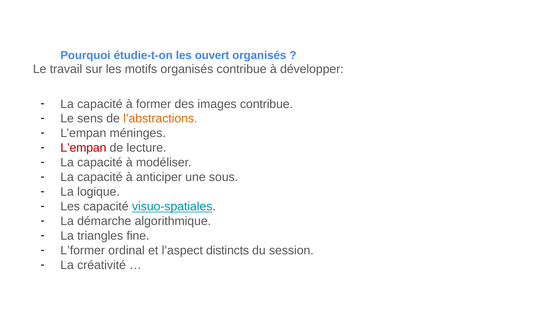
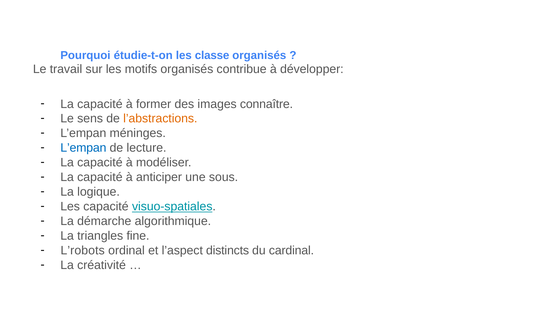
ouvert: ouvert -> classe
images contribue: contribue -> connaître
L’empan at (83, 148) colour: red -> blue
L’former: L’former -> L’robots
session: session -> cardinal
